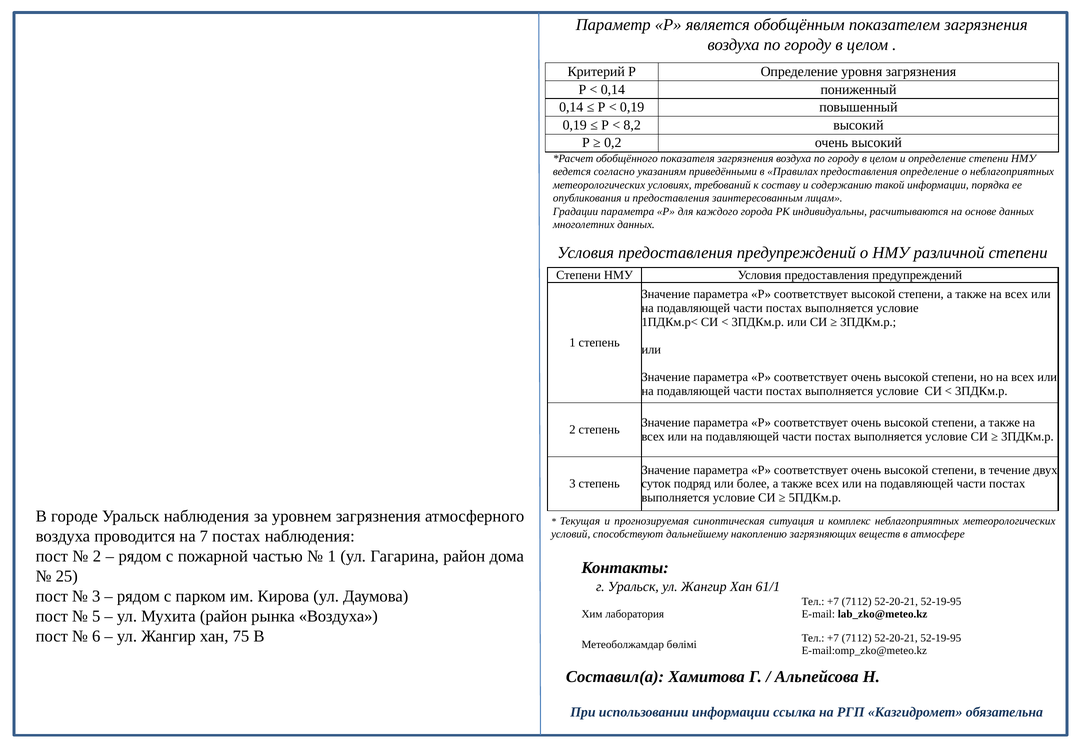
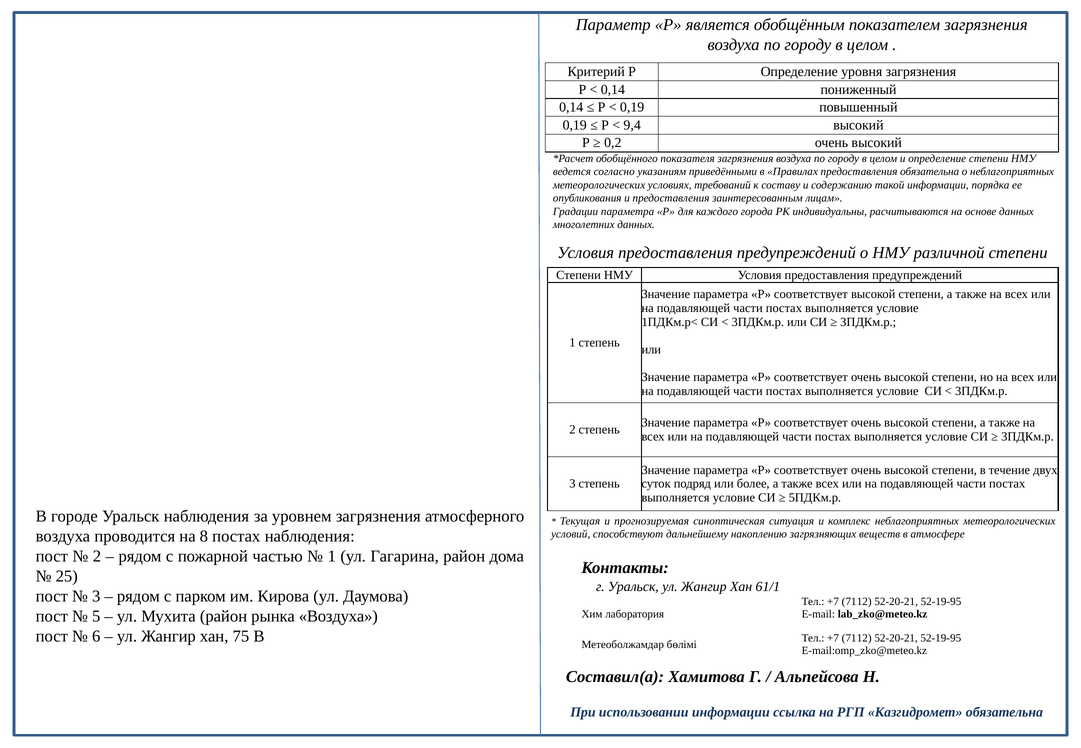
8,2: 8,2 -> 9,4
предоставления определение: определение -> обязательна
7: 7 -> 8
